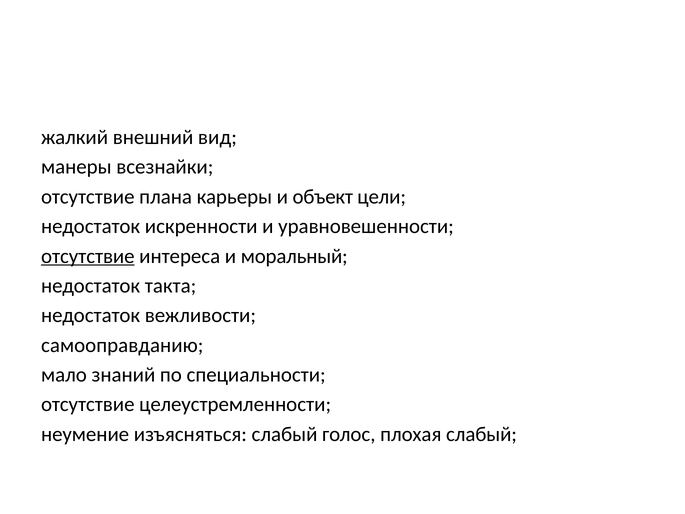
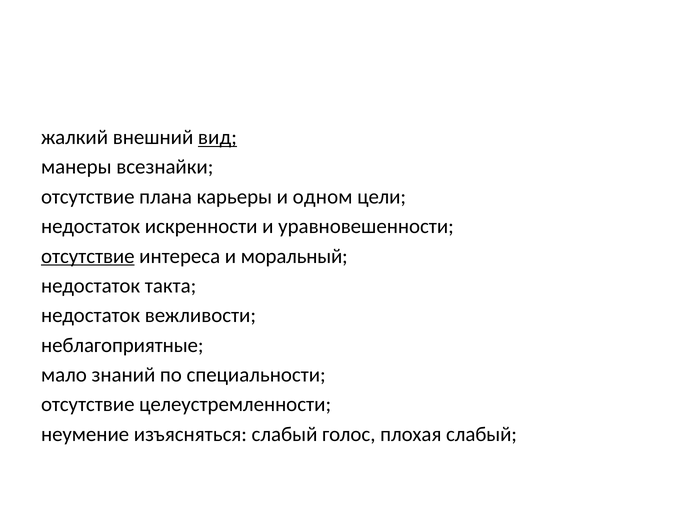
вид underline: none -> present
объект: объект -> одном
самооправданию: самооправданию -> неблагоприятные
